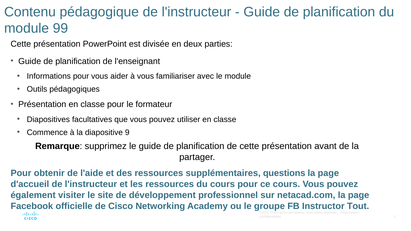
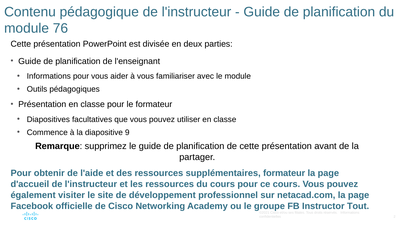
99: 99 -> 76
supplémentaires questions: questions -> formateur
